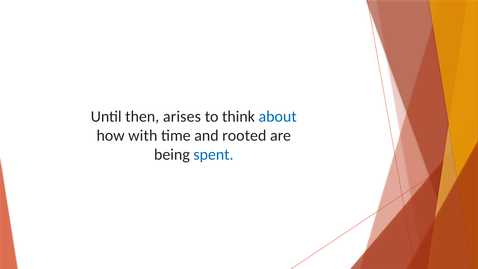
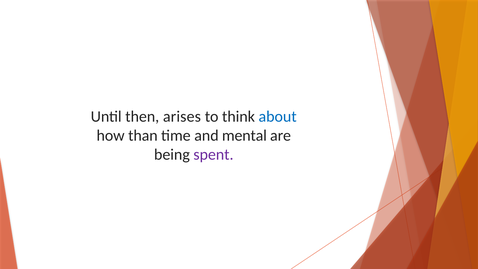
with: with -> than
rooted: rooted -> mental
spent colour: blue -> purple
